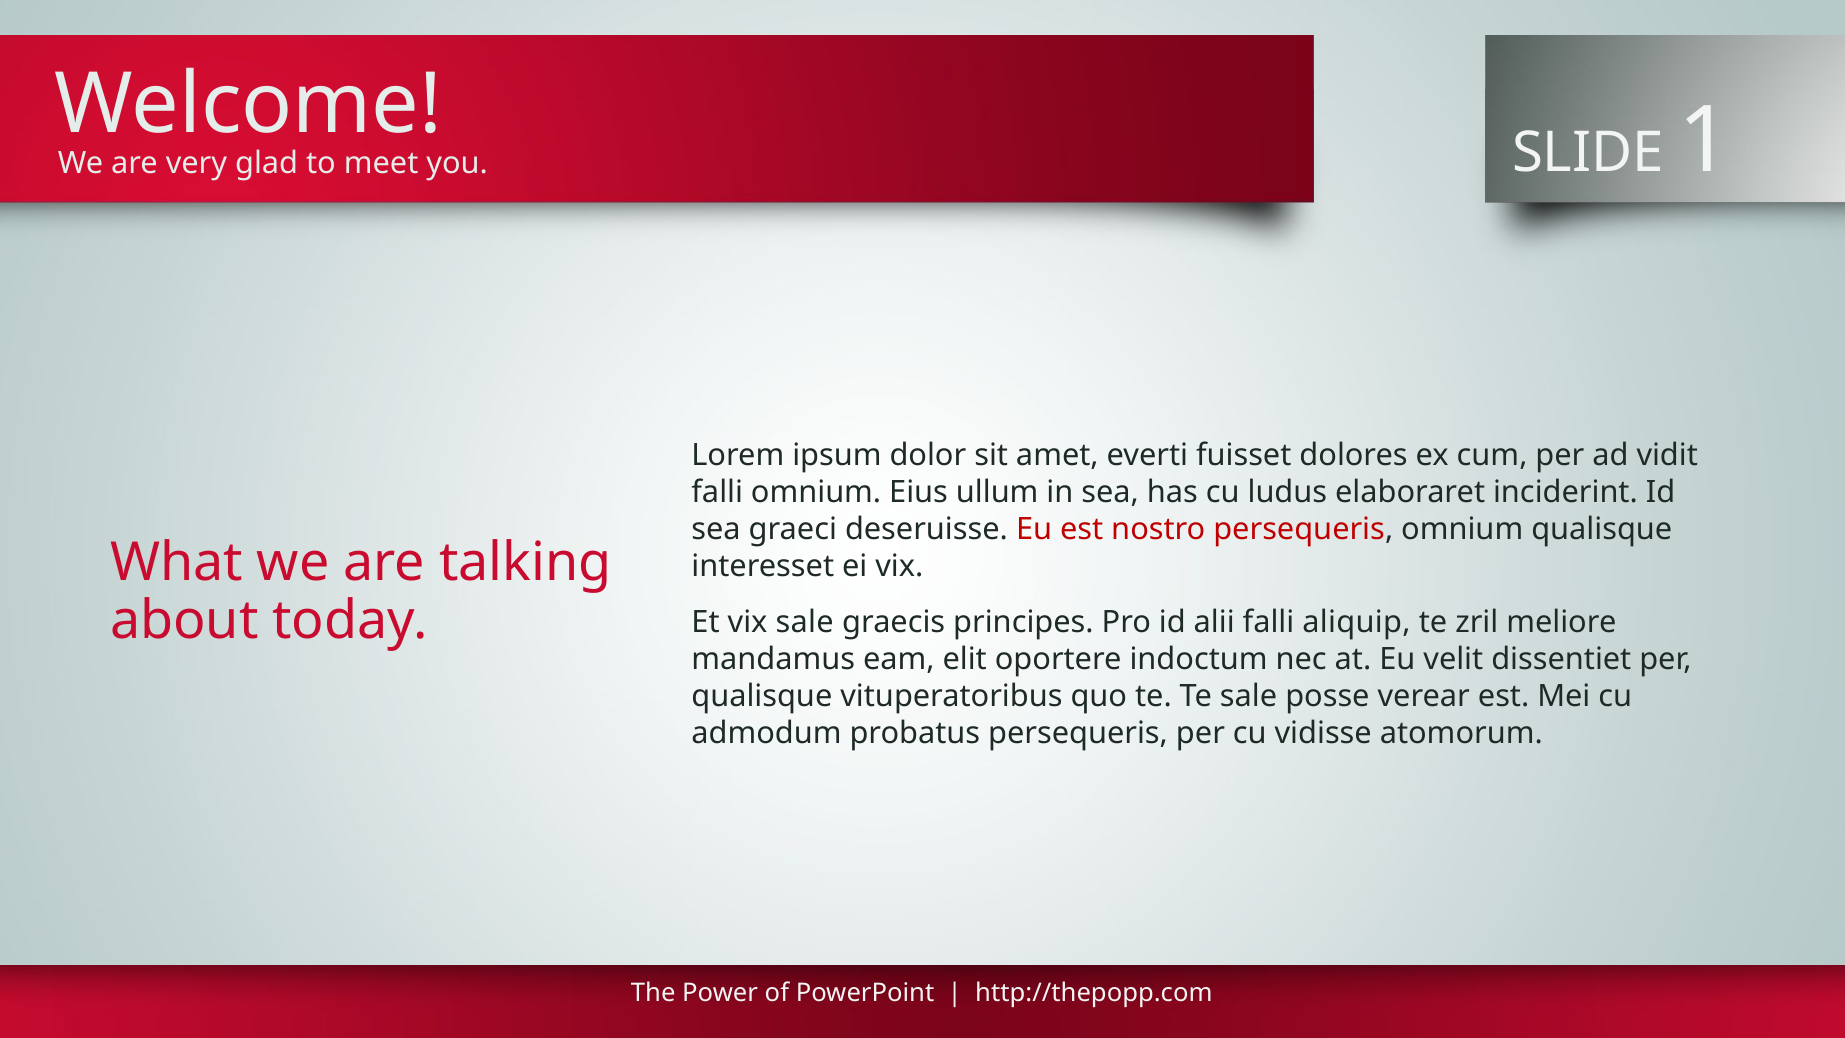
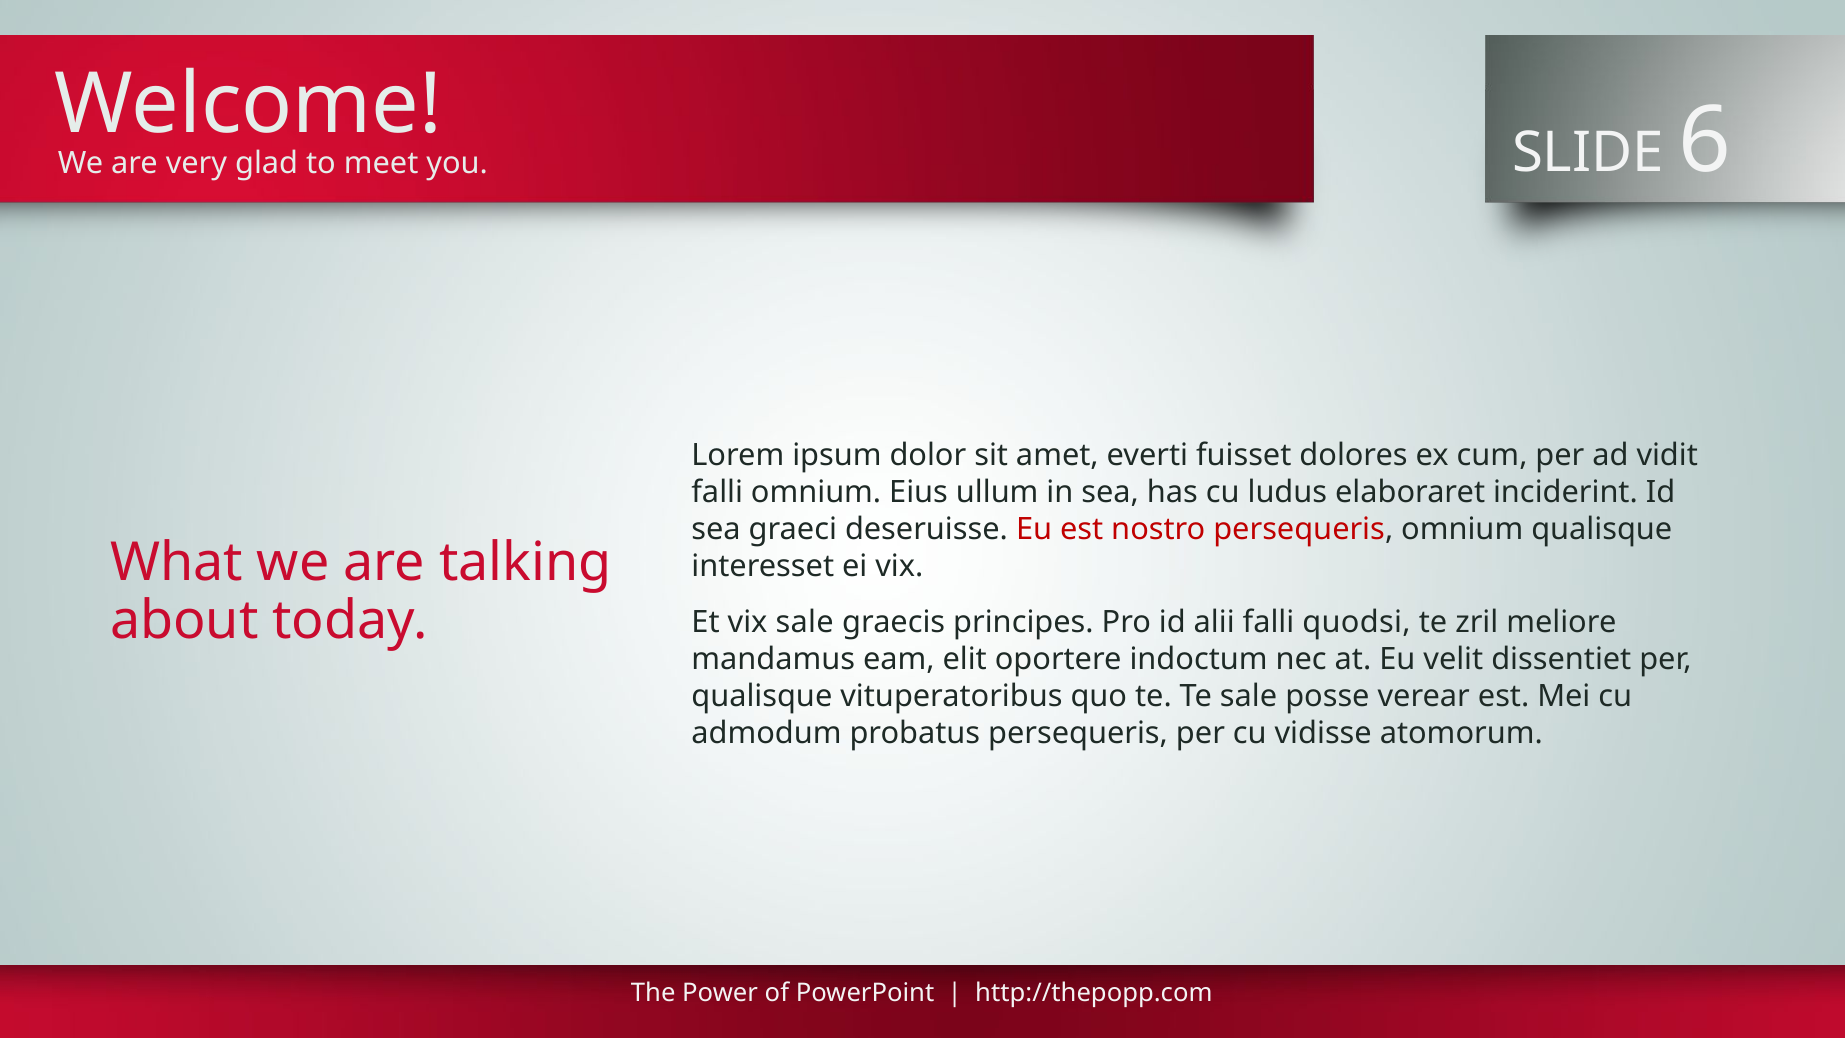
1: 1 -> 6
aliquip: aliquip -> quodsi
